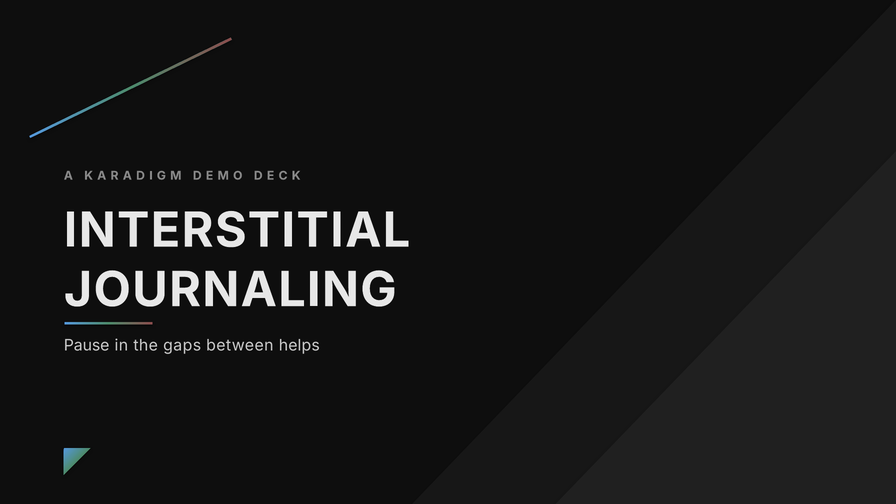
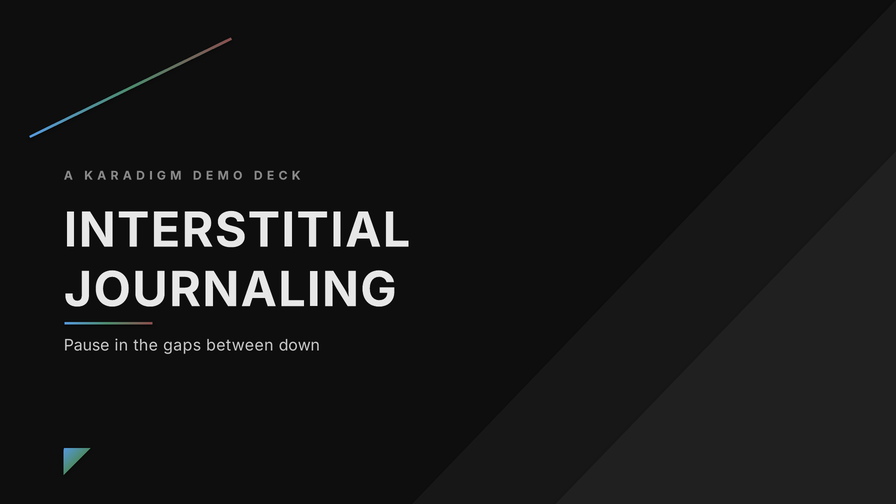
helps: helps -> down
